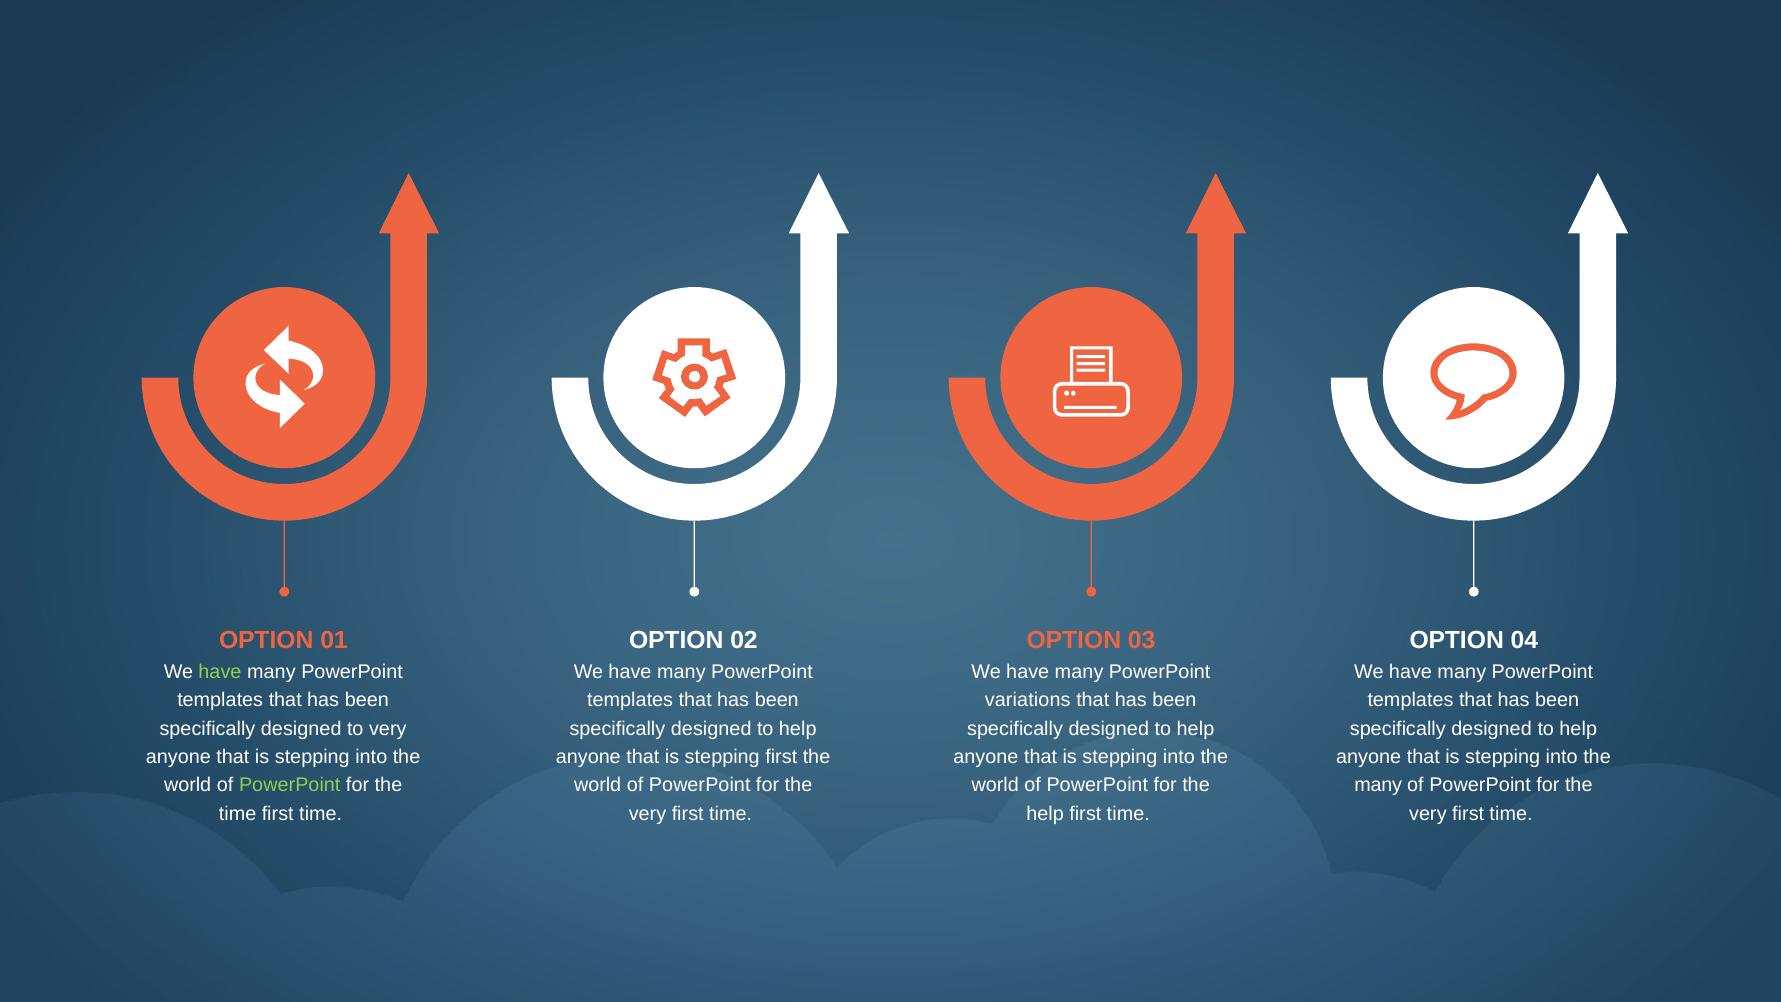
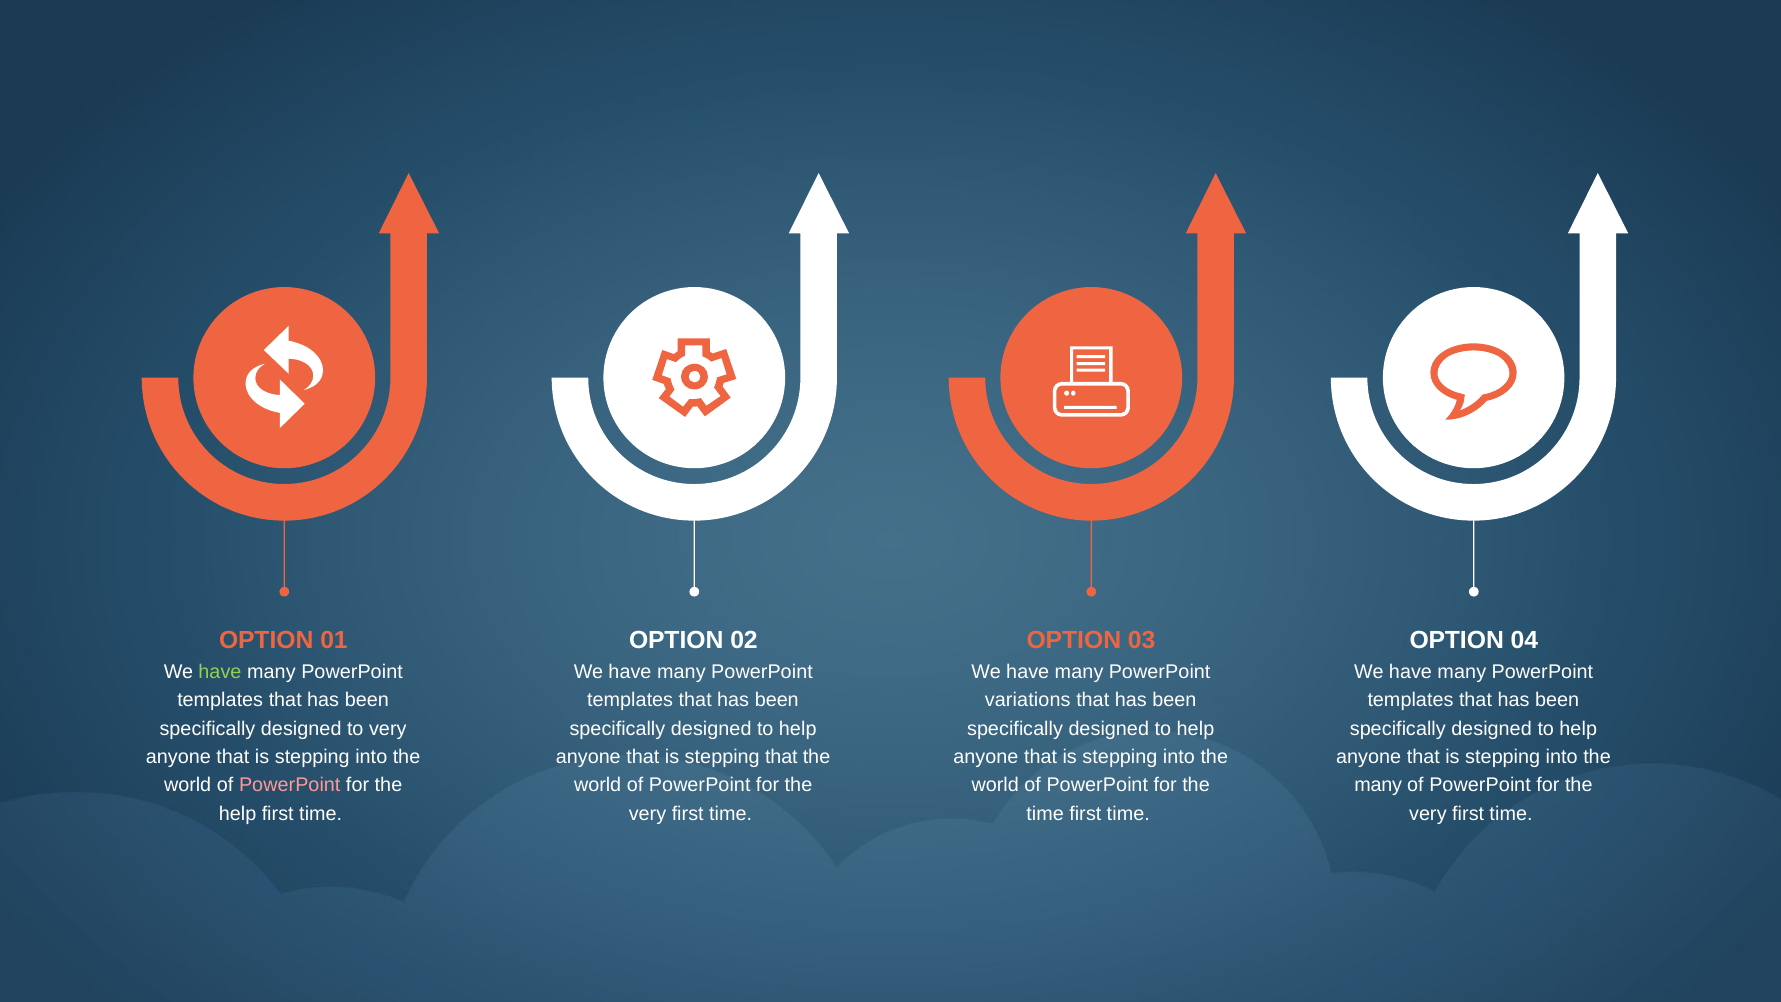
stepping first: first -> that
PowerPoint at (290, 785) colour: light green -> pink
time at (238, 814): time -> help
help at (1045, 814): help -> time
